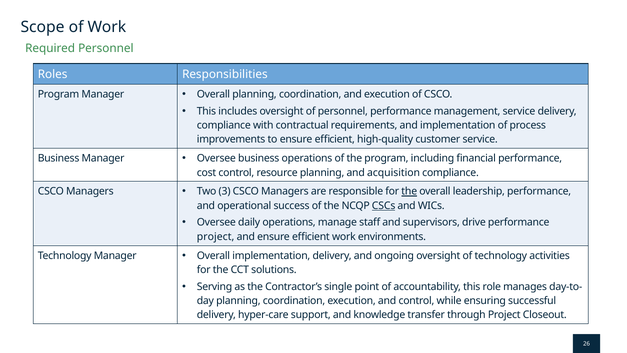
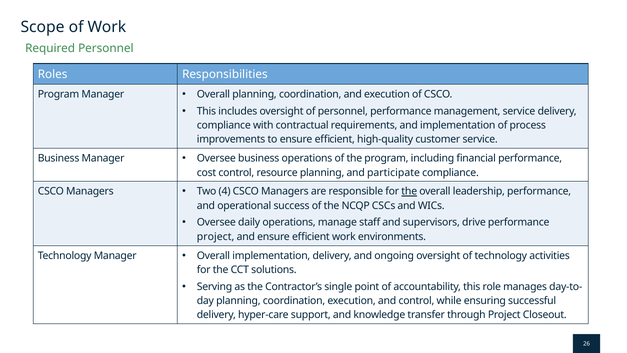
acquisition: acquisition -> participate
3: 3 -> 4
CSCs underline: present -> none
